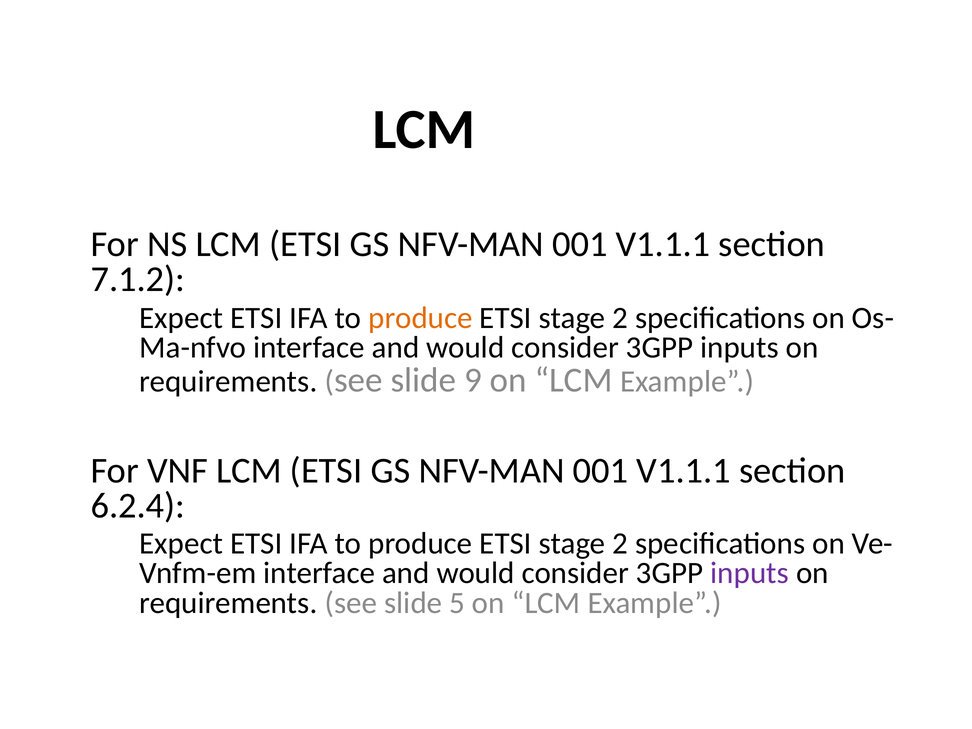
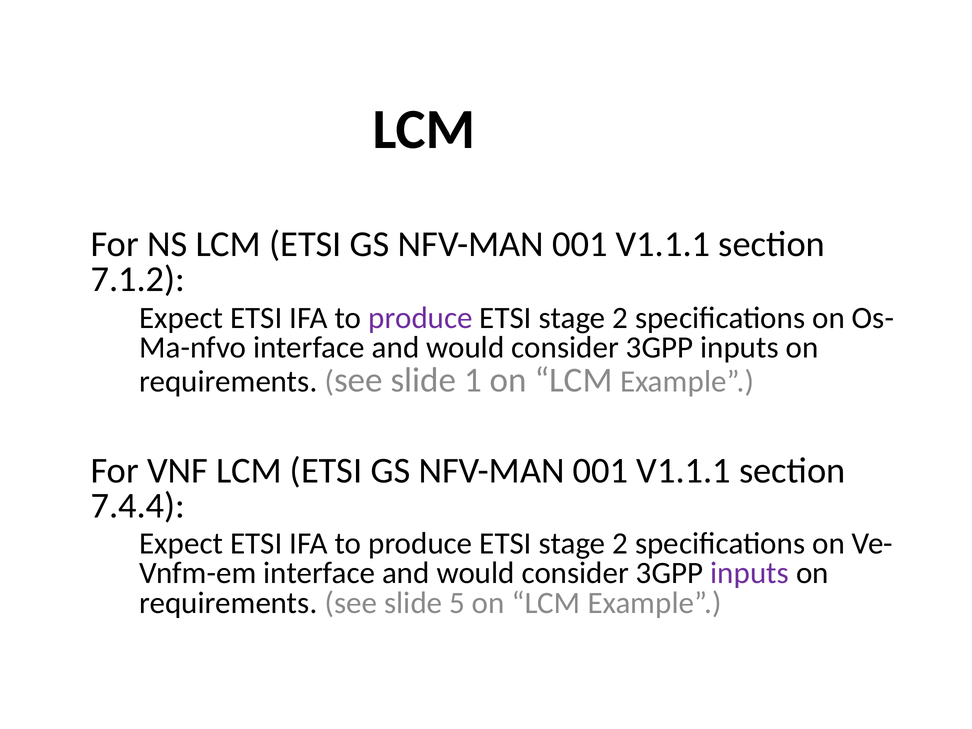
produce at (420, 318) colour: orange -> purple
9: 9 -> 1
6.2.4: 6.2.4 -> 7.4.4
